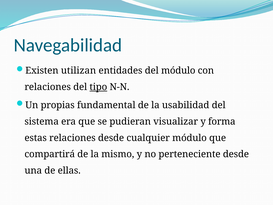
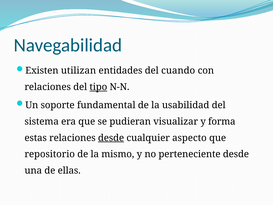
del módulo: módulo -> cuando
propias: propias -> soporte
desde at (111, 138) underline: none -> present
cualquier módulo: módulo -> aspecto
compartirá: compartirá -> repositorio
